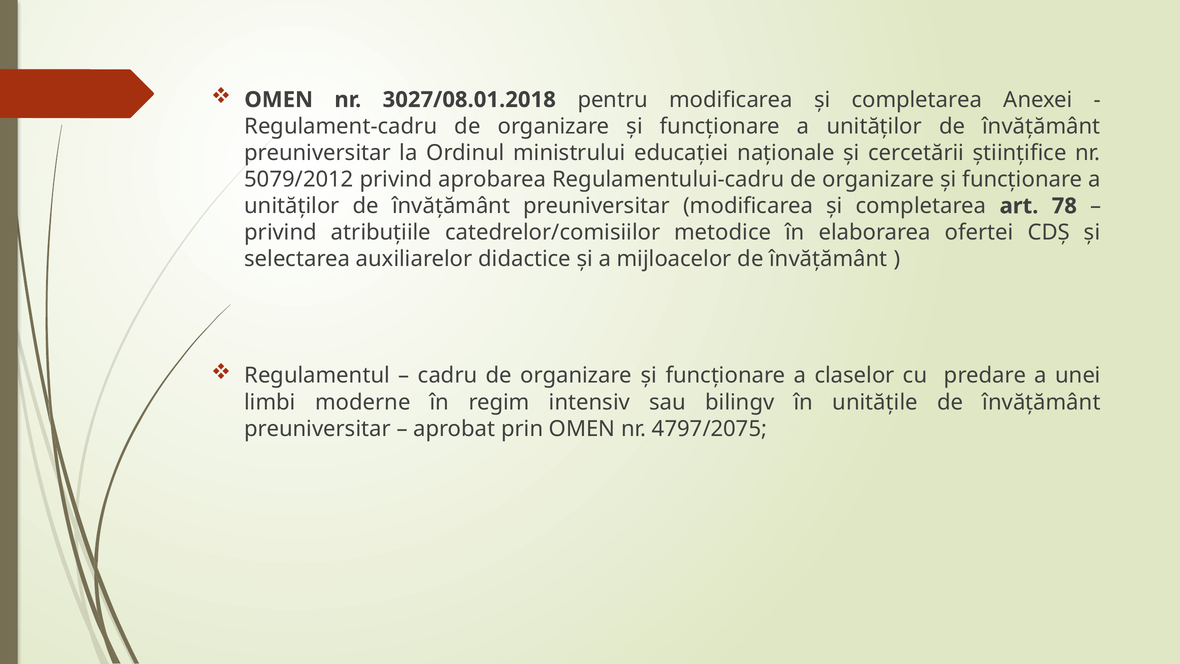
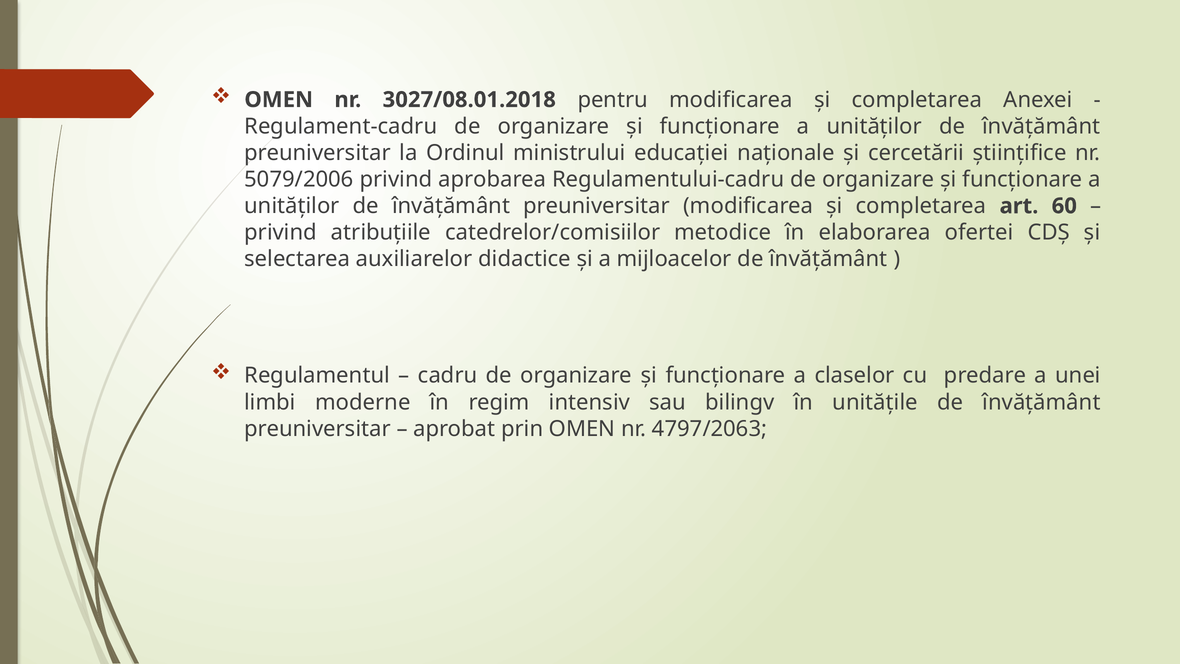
5079/2012: 5079/2012 -> 5079/2006
78: 78 -> 60
4797/2075: 4797/2075 -> 4797/2063
